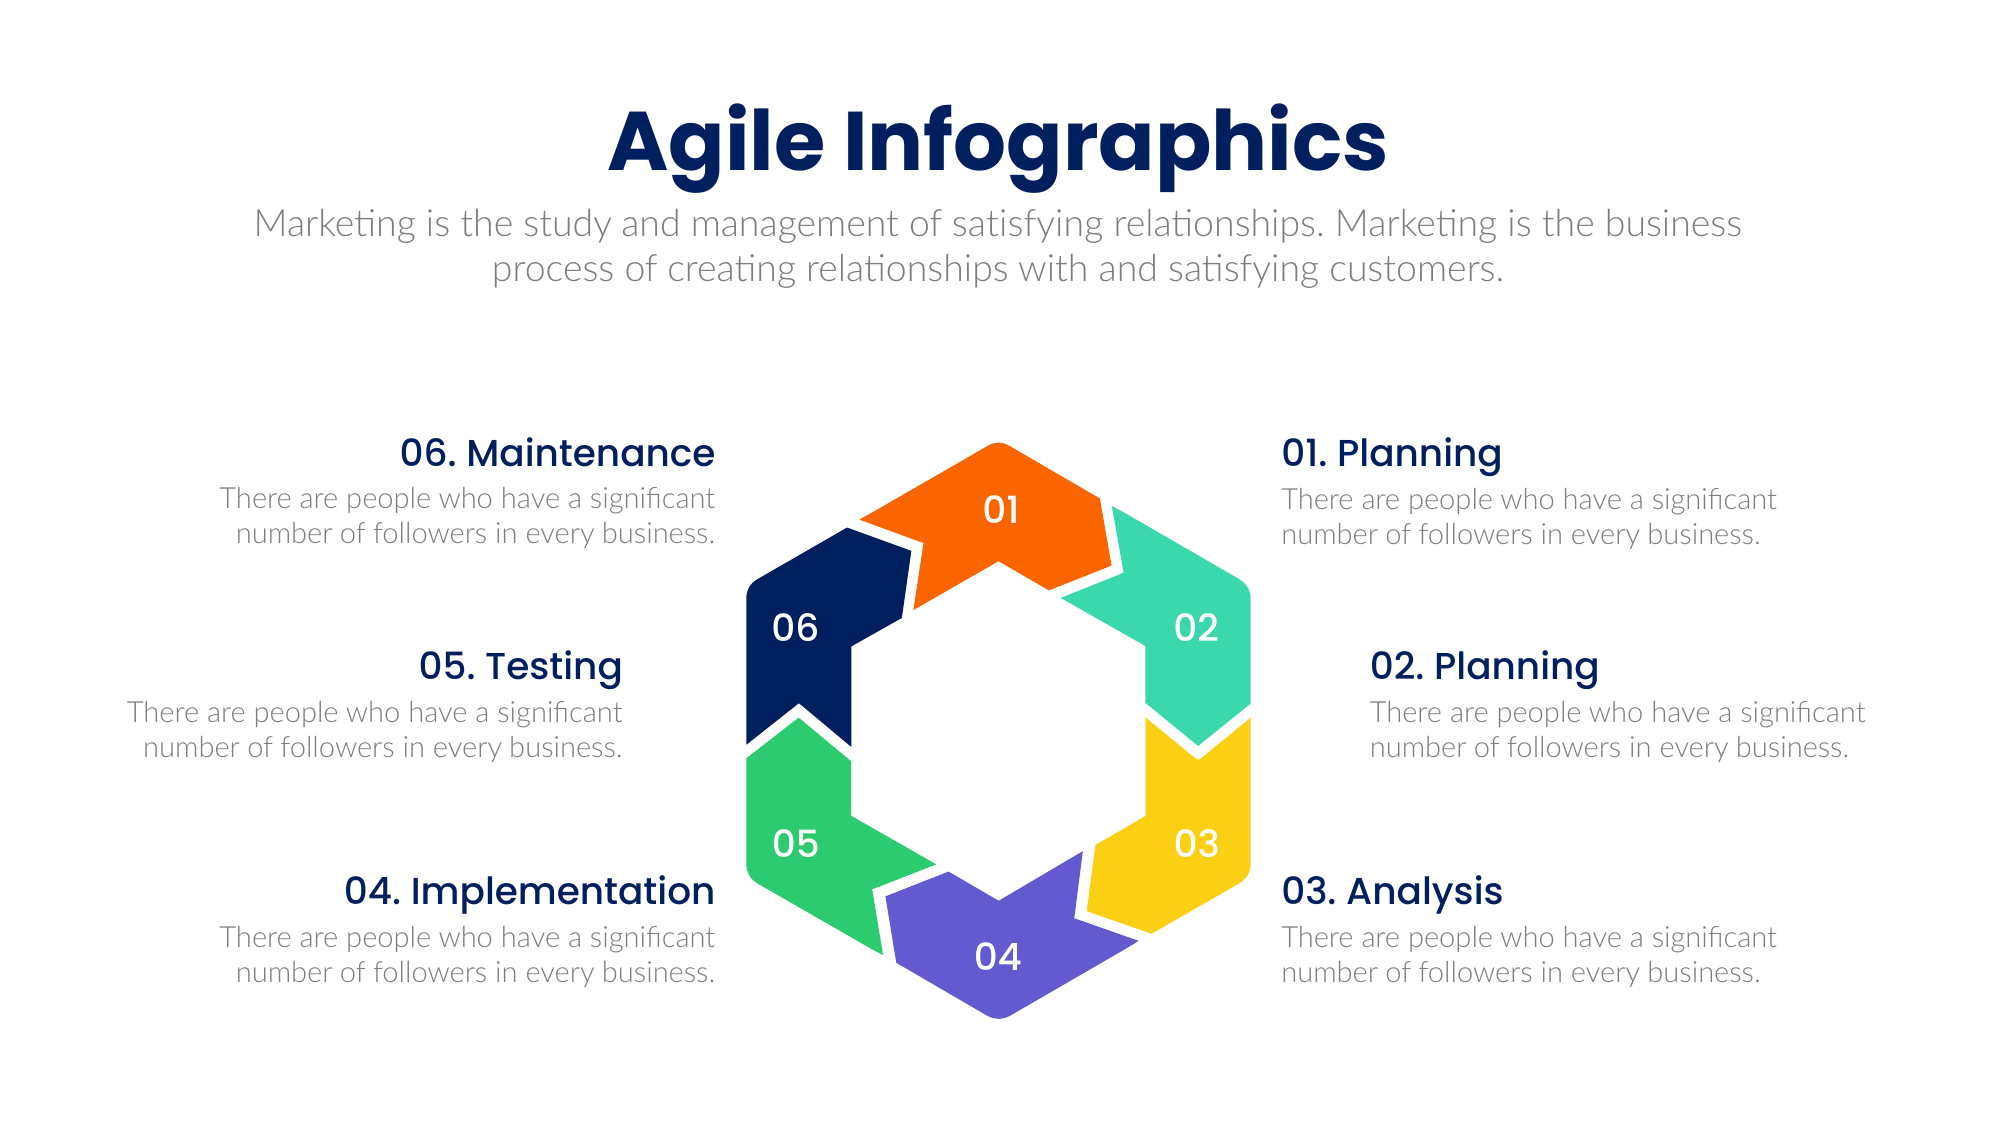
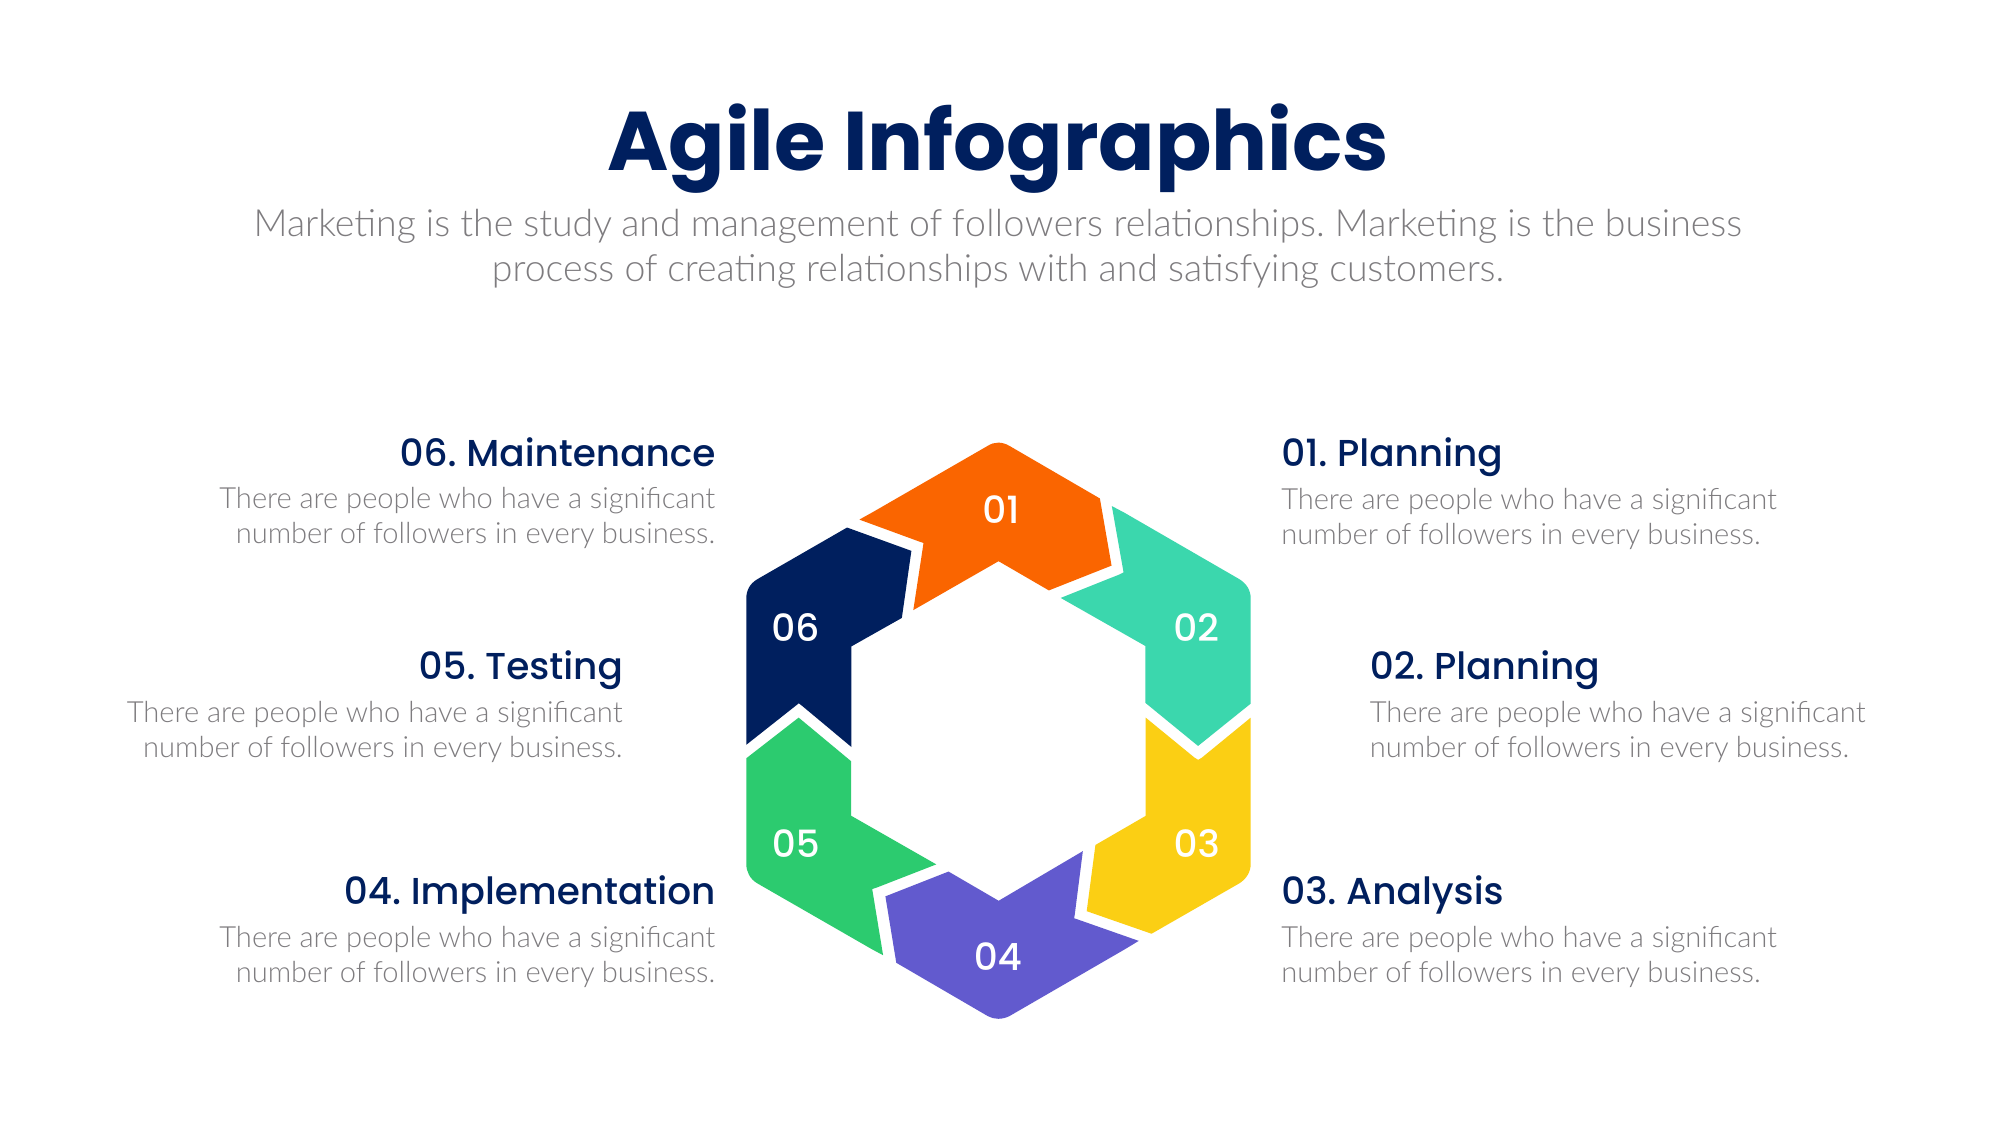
management of satisfying: satisfying -> followers
